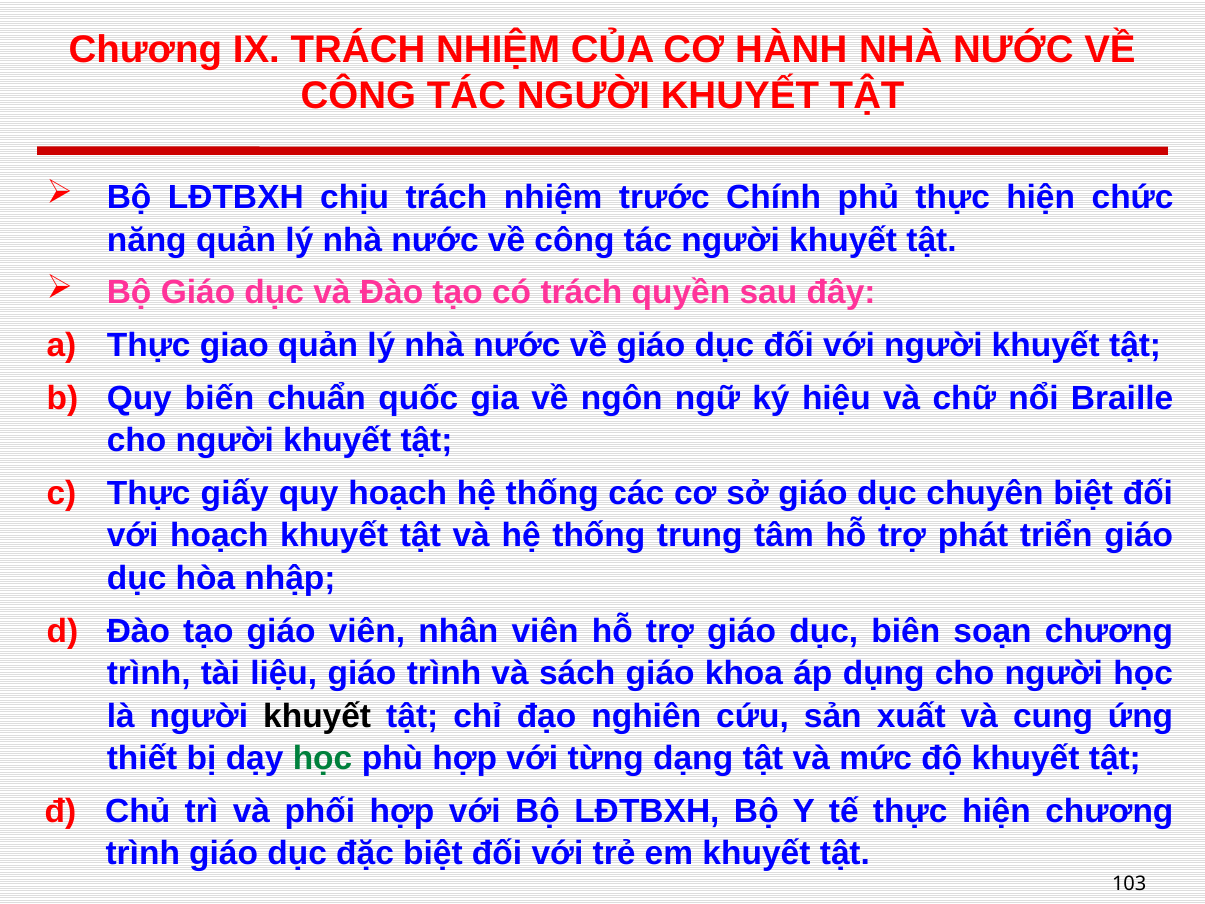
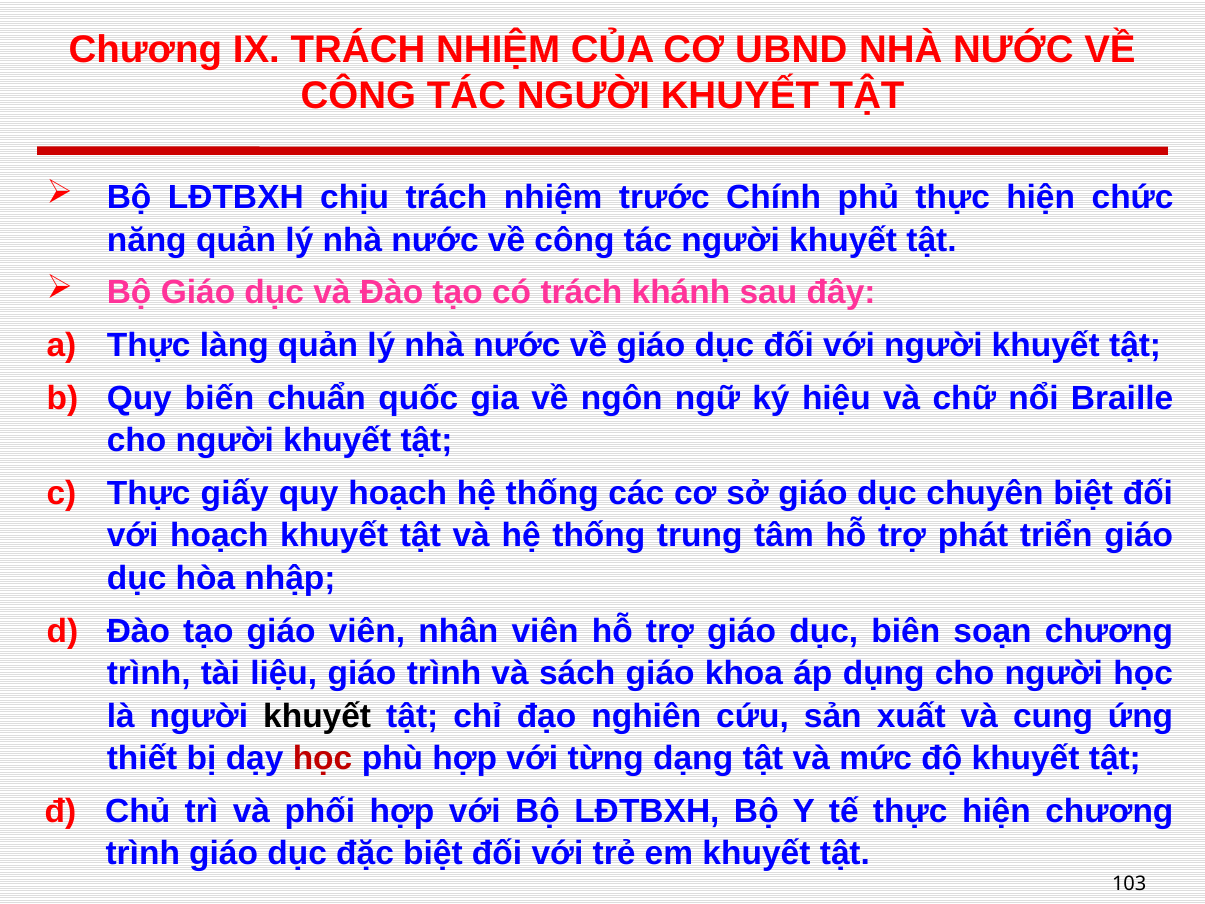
HÀNH: HÀNH -> UBND
quyền: quyền -> khánh
giao: giao -> làng
học at (323, 758) colour: green -> red
